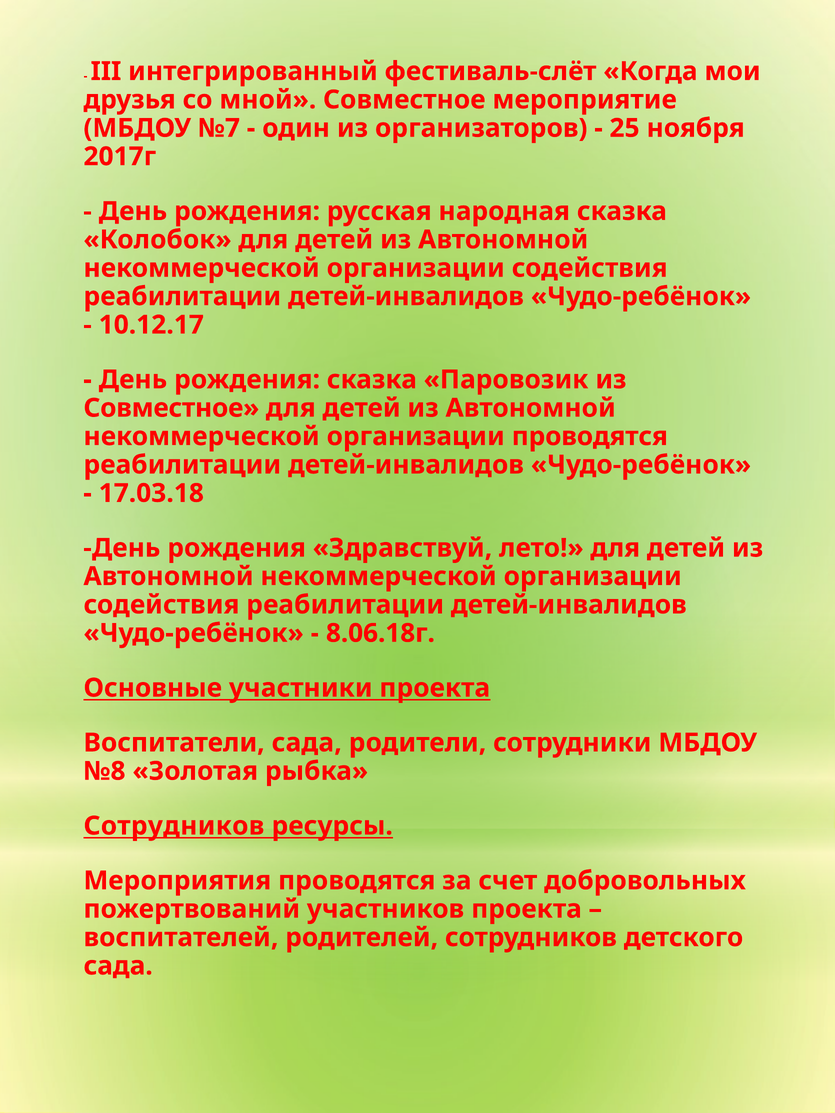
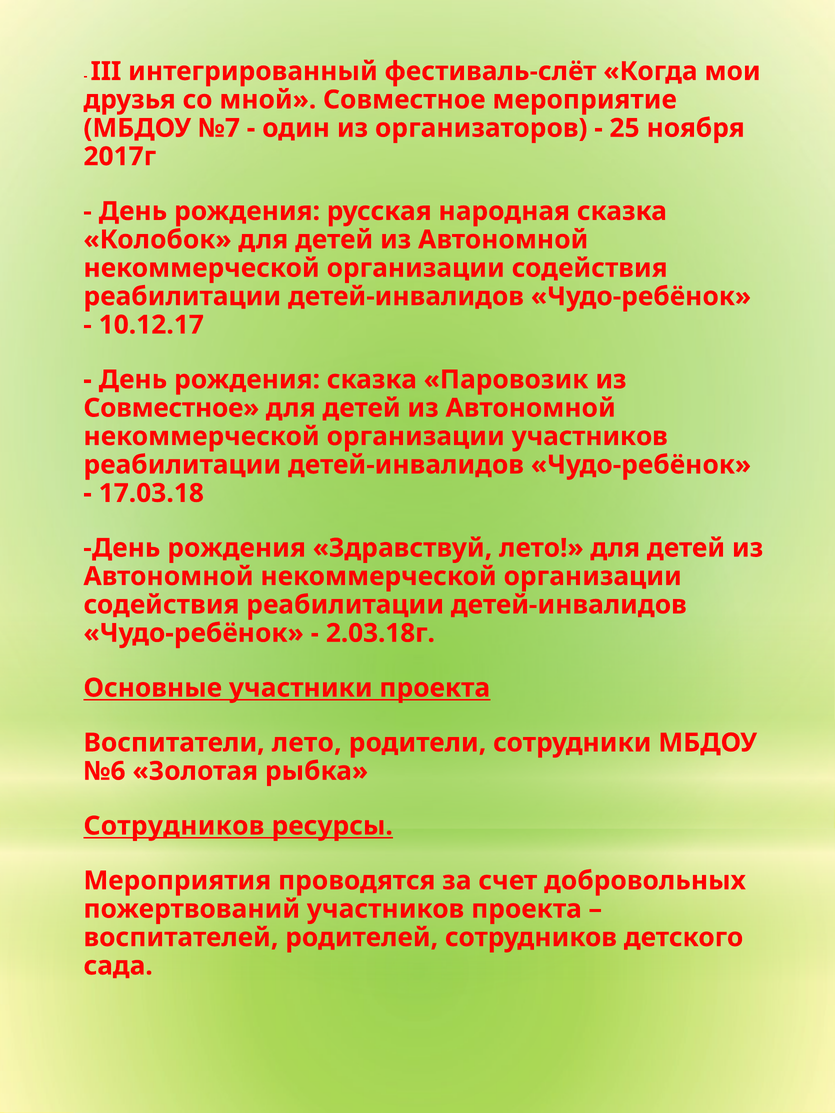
организации проводятся: проводятся -> участников
8.06.18г: 8.06.18г -> 2.03.18г
Воспитатели сада: сада -> лето
№8: №8 -> №6
